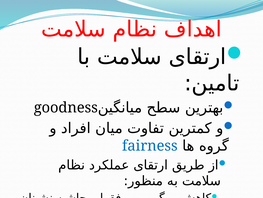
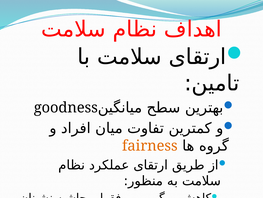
fairness colour: blue -> orange
